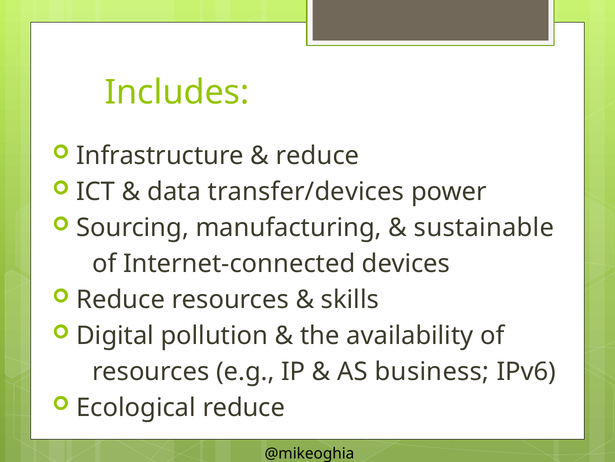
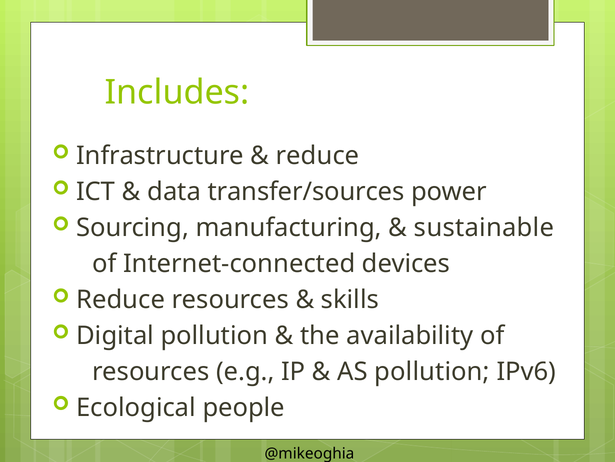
transfer/devices: transfer/devices -> transfer/sources
AS business: business -> pollution
Ecological reduce: reduce -> people
